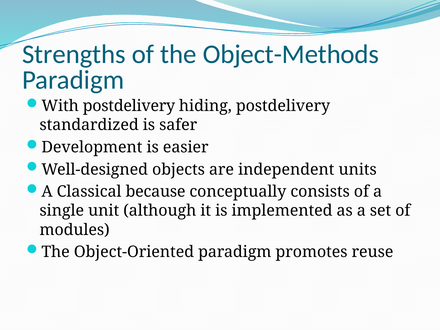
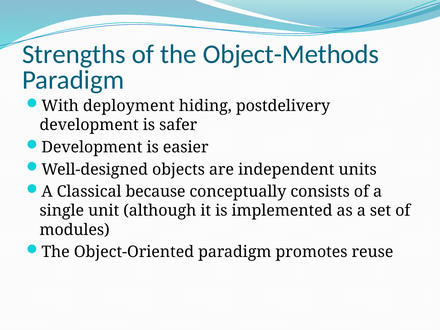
With postdelivery: postdelivery -> deployment
standardized at (89, 125): standardized -> development
